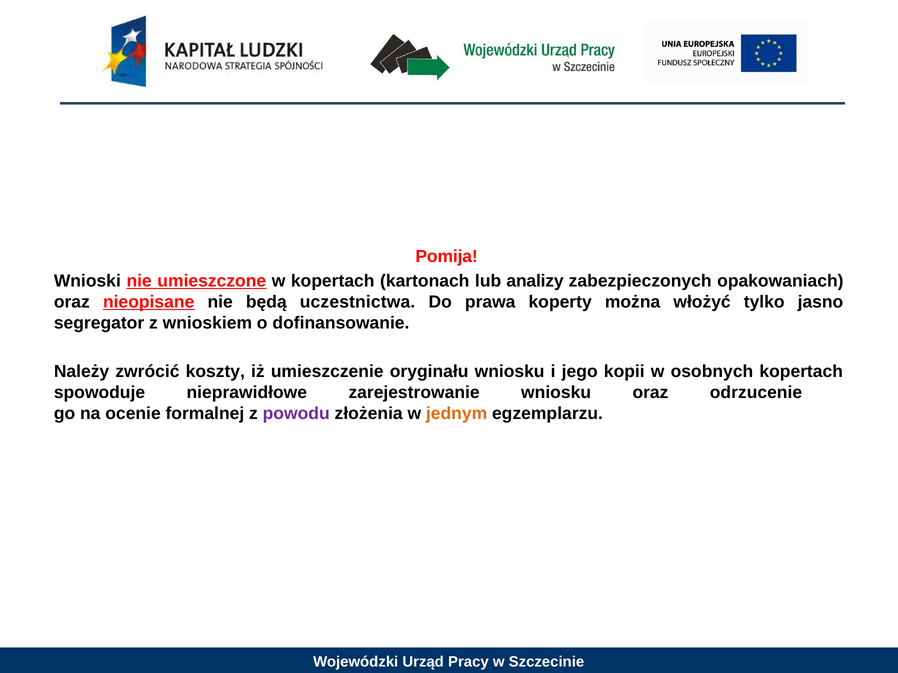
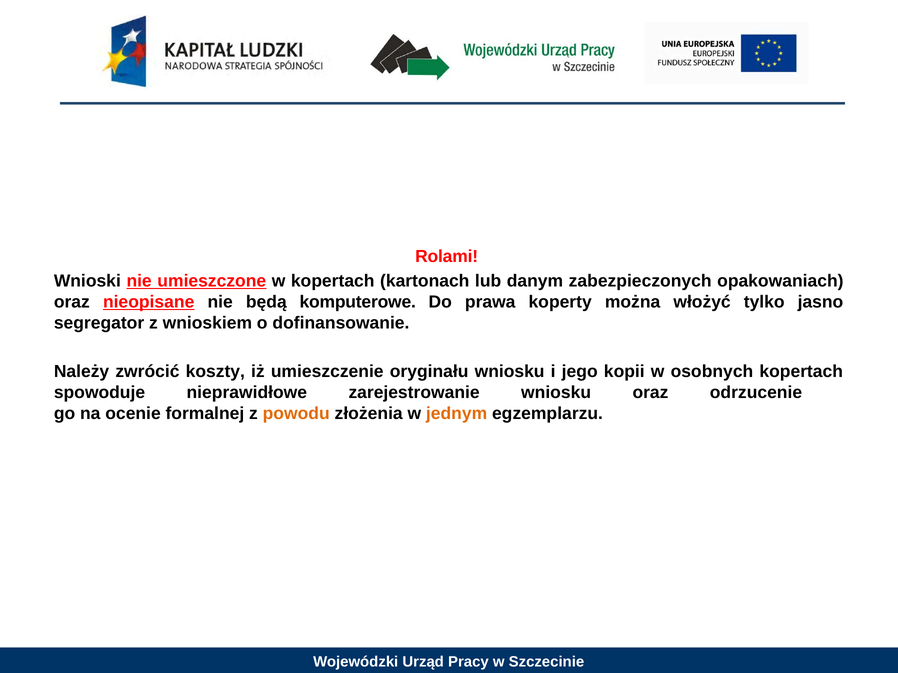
Pomija: Pomija -> Rolami
analizy: analizy -> danym
uczestnictwa: uczestnictwa -> komputerowe
powodu colour: purple -> orange
